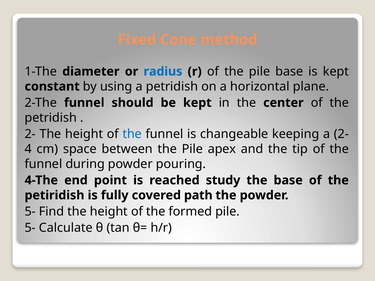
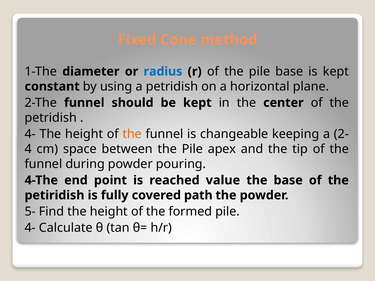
2- at (30, 134): 2- -> 4-
the at (132, 134) colour: blue -> orange
study: study -> value
5- at (30, 228): 5- -> 4-
